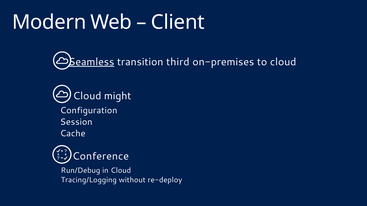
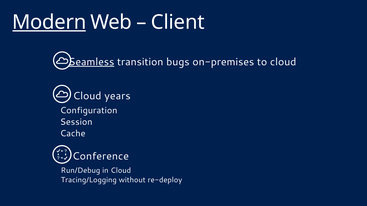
Modern underline: none -> present
third: third -> bugs
might: might -> years
